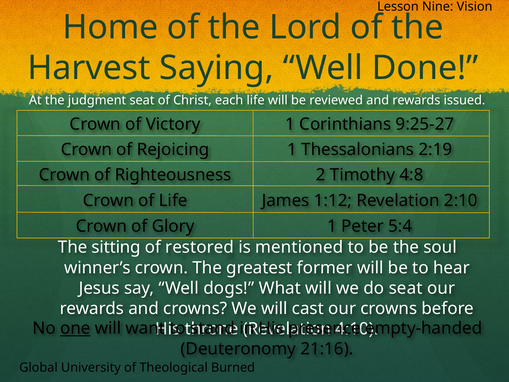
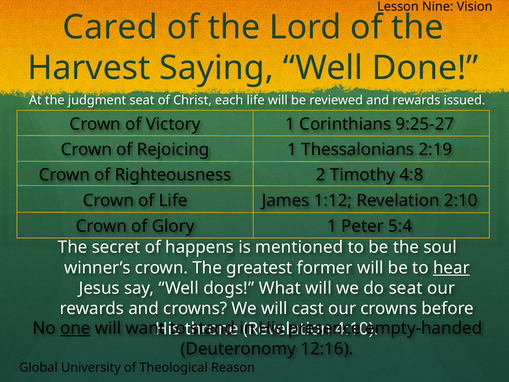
Home: Home -> Cared
sitting: sitting -> secret
restored: restored -> happens
hear underline: none -> present
21:16: 21:16 -> 12:16
Burned: Burned -> Reason
